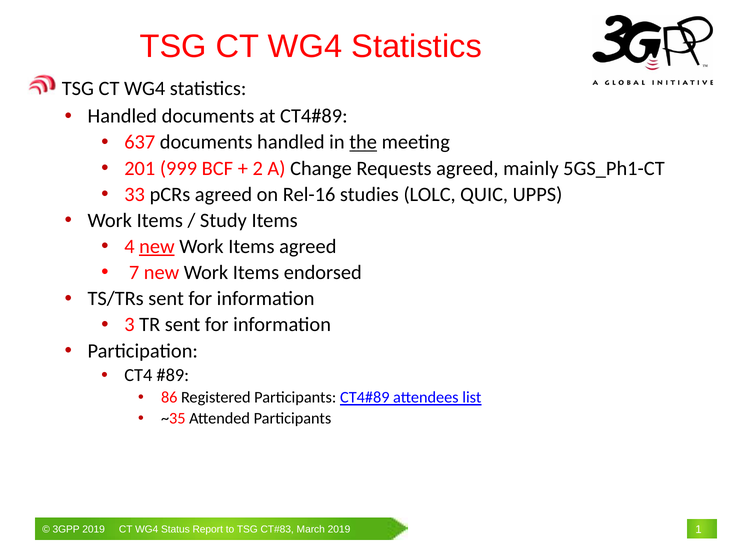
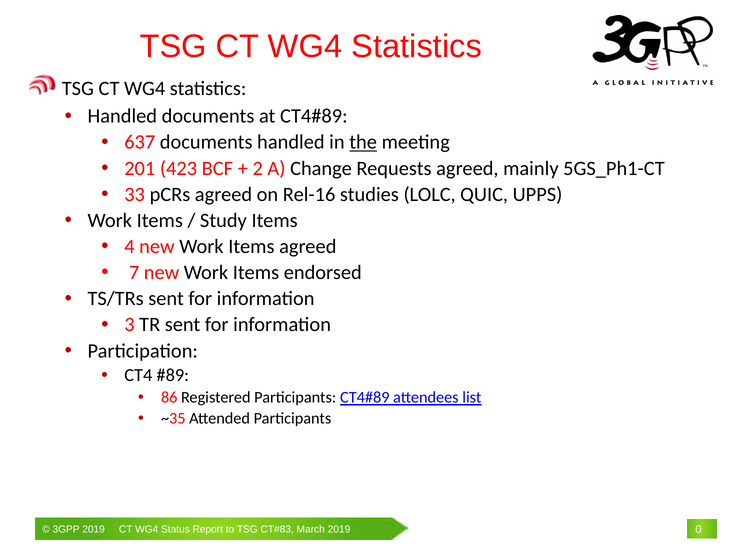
999: 999 -> 423
new at (157, 247) underline: present -> none
1: 1 -> 0
